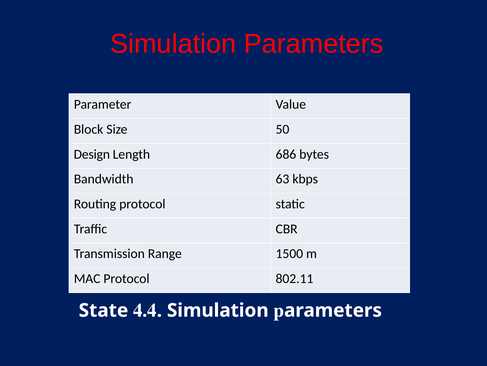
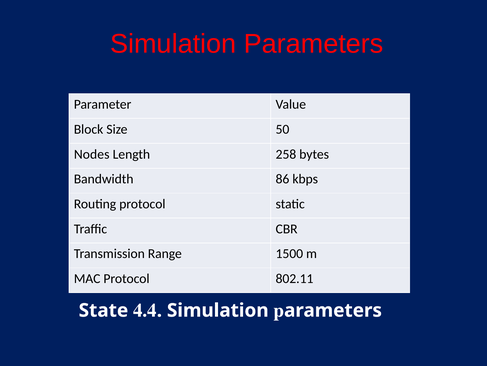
Design: Design -> Nodes
686: 686 -> 258
63: 63 -> 86
